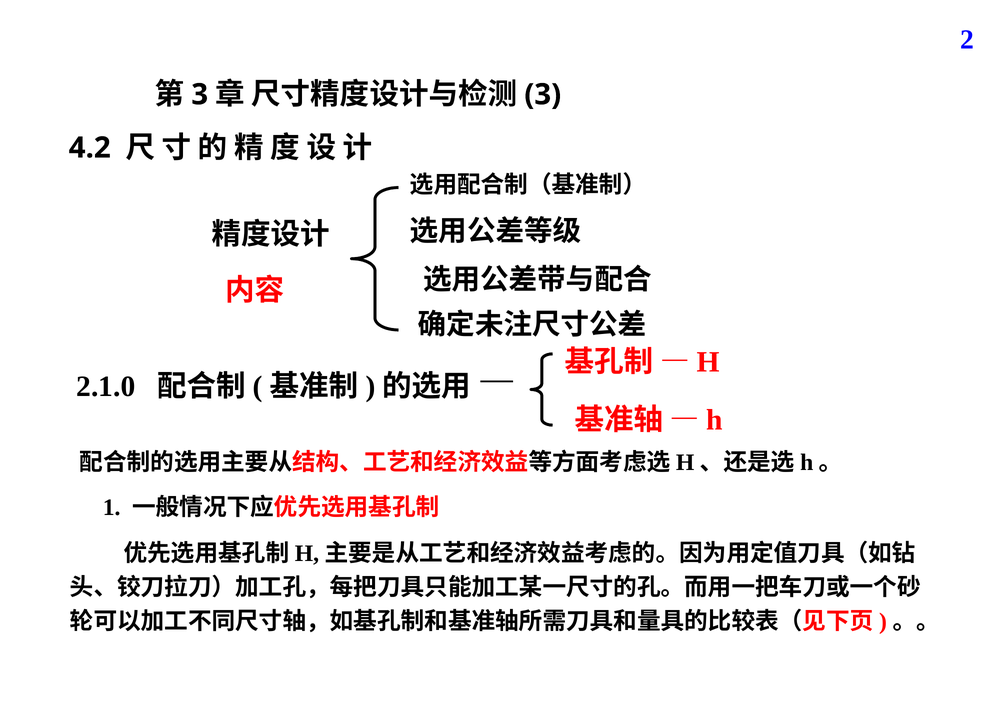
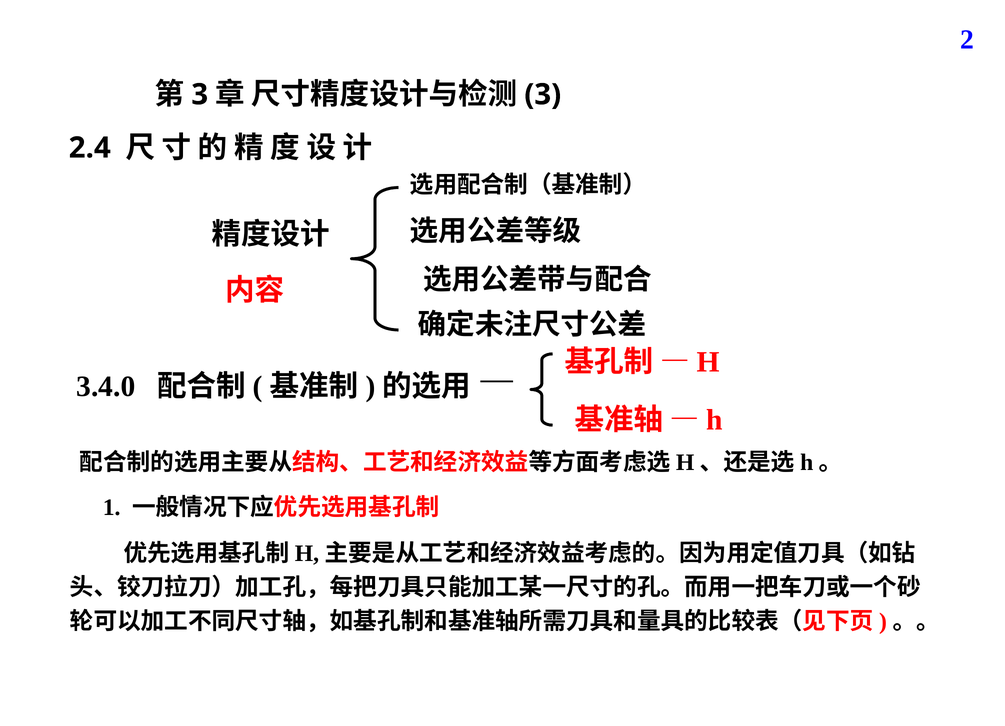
4.2: 4.2 -> 2.4
2.1.0: 2.1.0 -> 3.4.0
